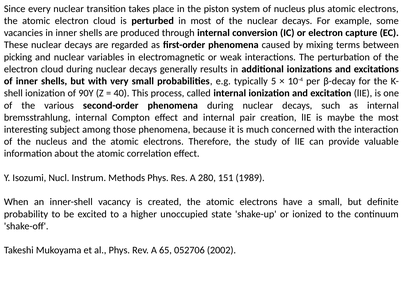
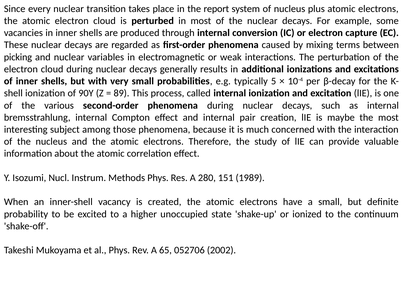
piston: piston -> report
40: 40 -> 89
